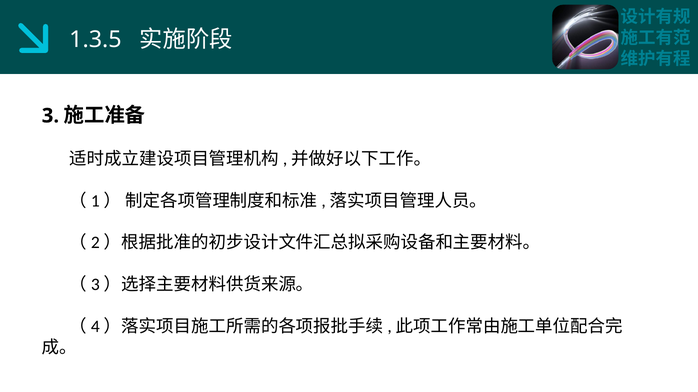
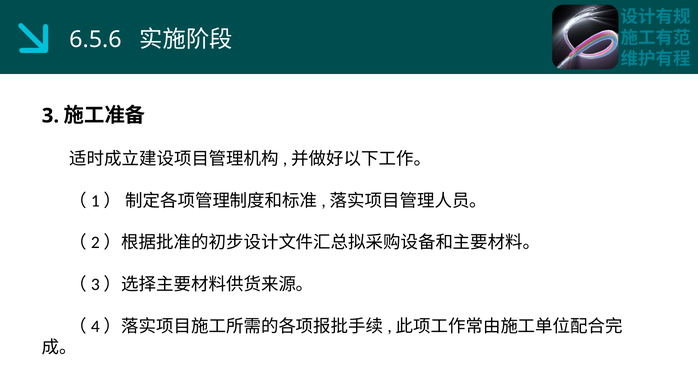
1.3.5: 1.3.5 -> 6.5.6
